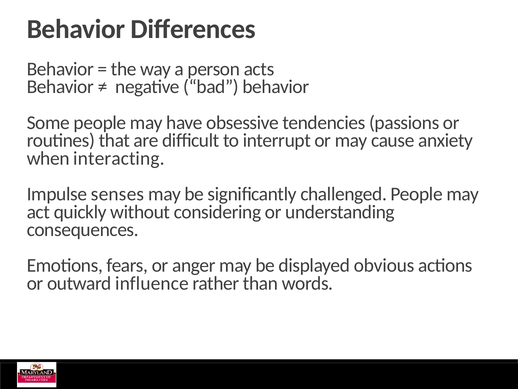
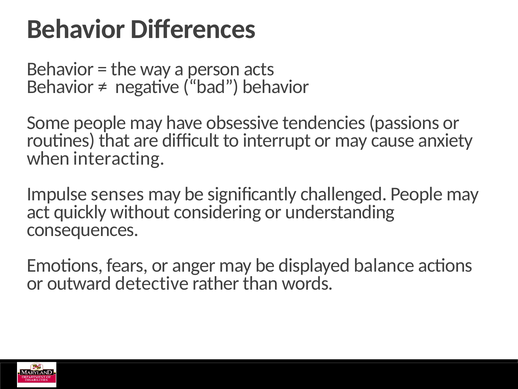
obvious: obvious -> balance
influence: influence -> detective
